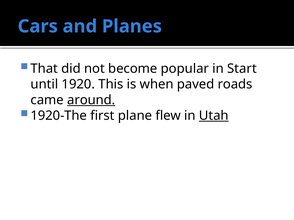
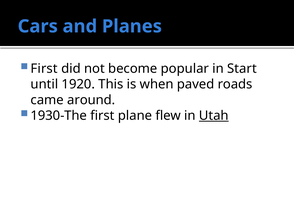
That at (44, 69): That -> First
around underline: present -> none
1920-The: 1920-The -> 1930-The
